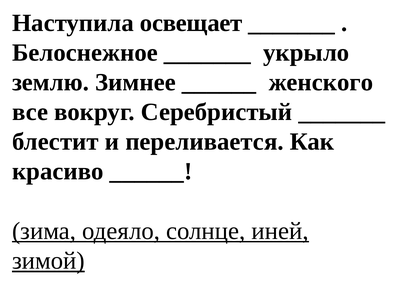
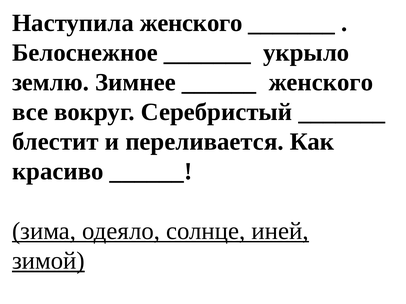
Наступила освещает: освещает -> женского
